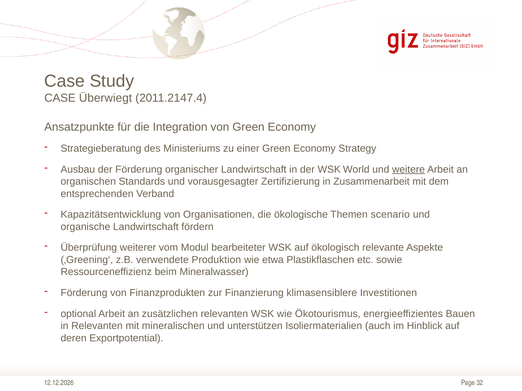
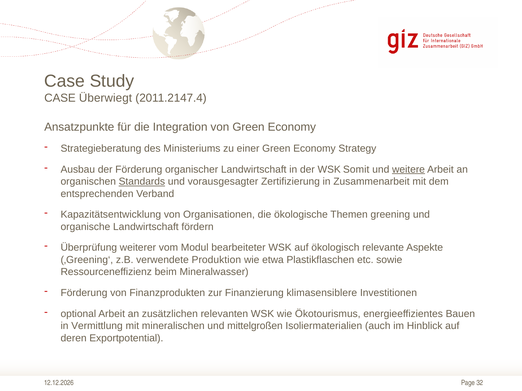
World: World -> Somit
Standards underline: none -> present
scenario: scenario -> greening
in Relevanten: Relevanten -> Vermittlung
unterstützen: unterstützen -> mittelgroßen
